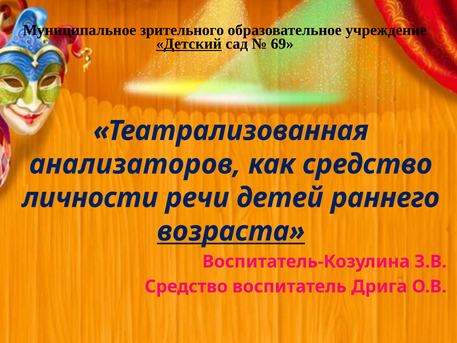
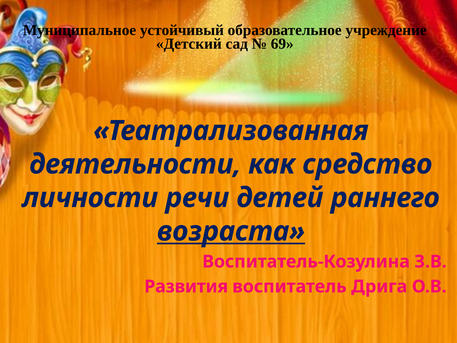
зрительного: зрительного -> устойчивый
Детский underline: present -> none
анализаторов: анализаторов -> деятельности
Средство at (186, 286): Средство -> Развития
